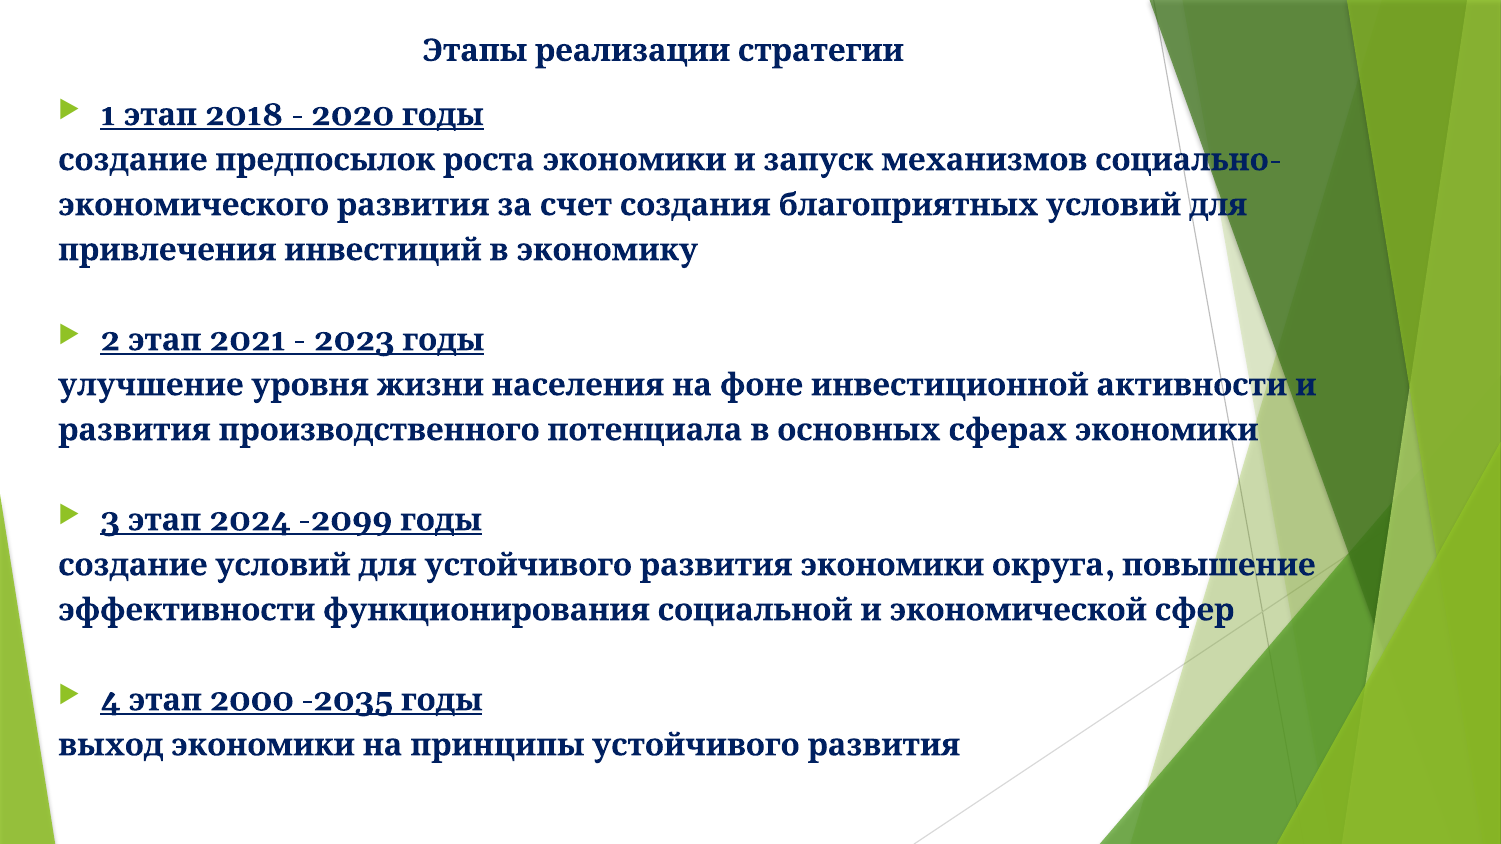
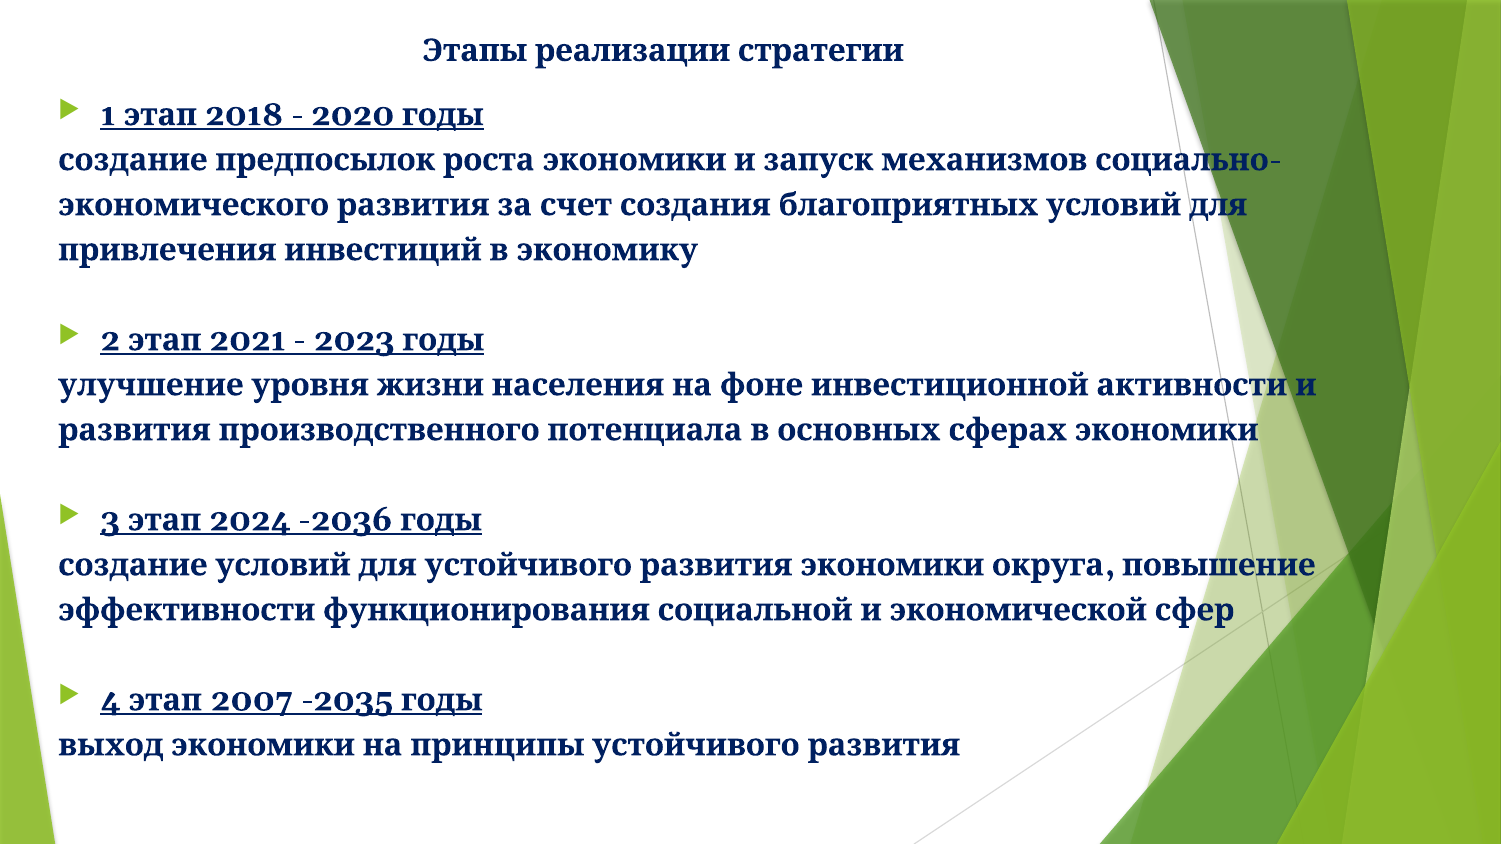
-2099: -2099 -> -2036
2000: 2000 -> 2007
